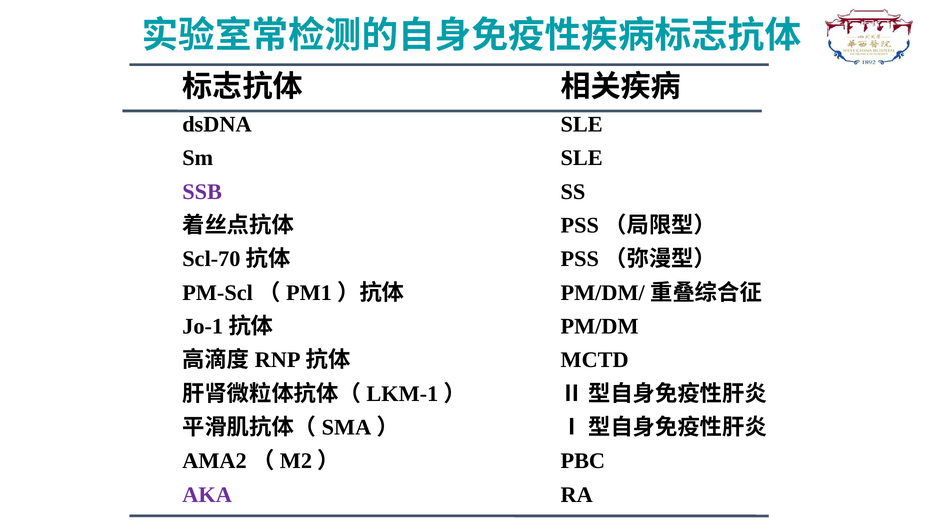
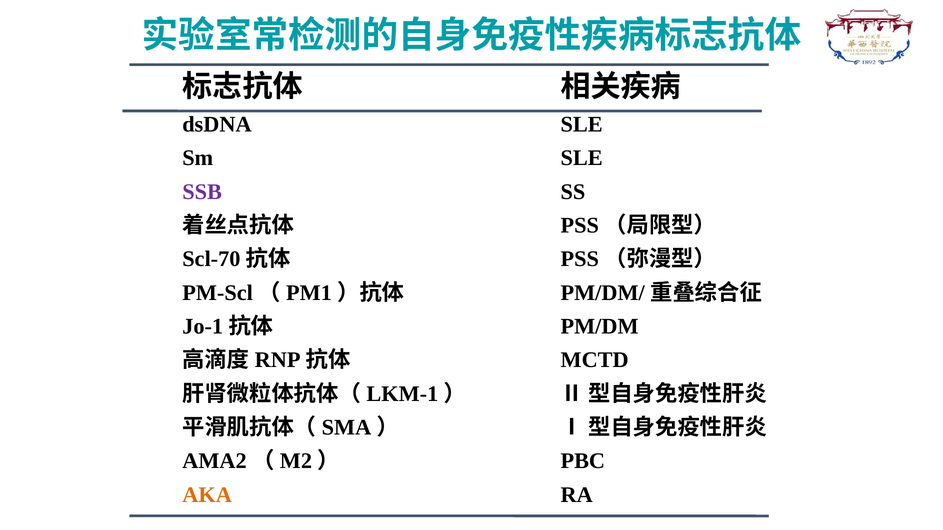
AKA colour: purple -> orange
